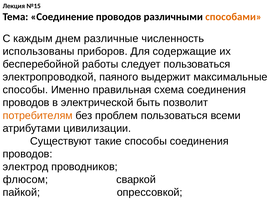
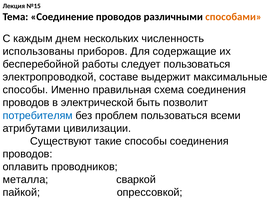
различные: различные -> нескольких
паяного: паяного -> составе
потребителям colour: orange -> blue
электрод: электрод -> оплавить
флюсом: флюсом -> металла
